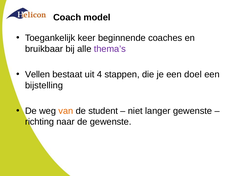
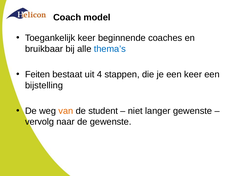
thema’s colour: purple -> blue
Vellen: Vellen -> Feiten
een doel: doel -> keer
richting: richting -> vervolg
